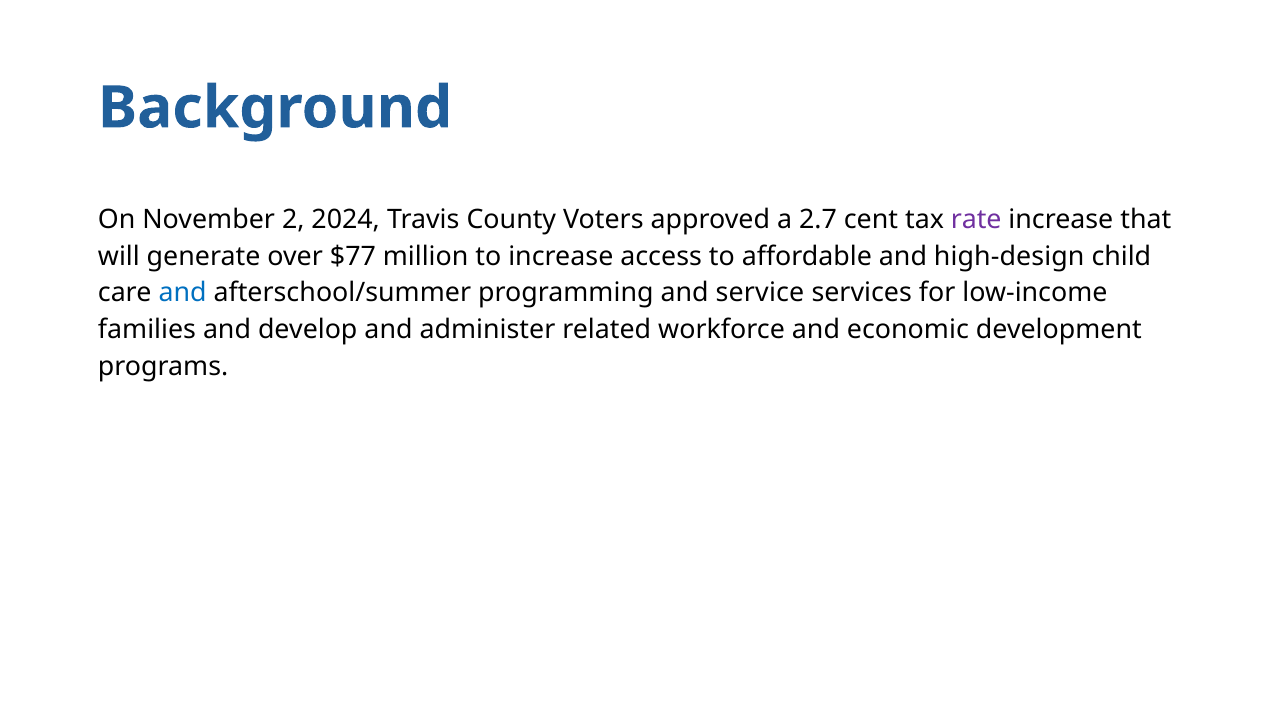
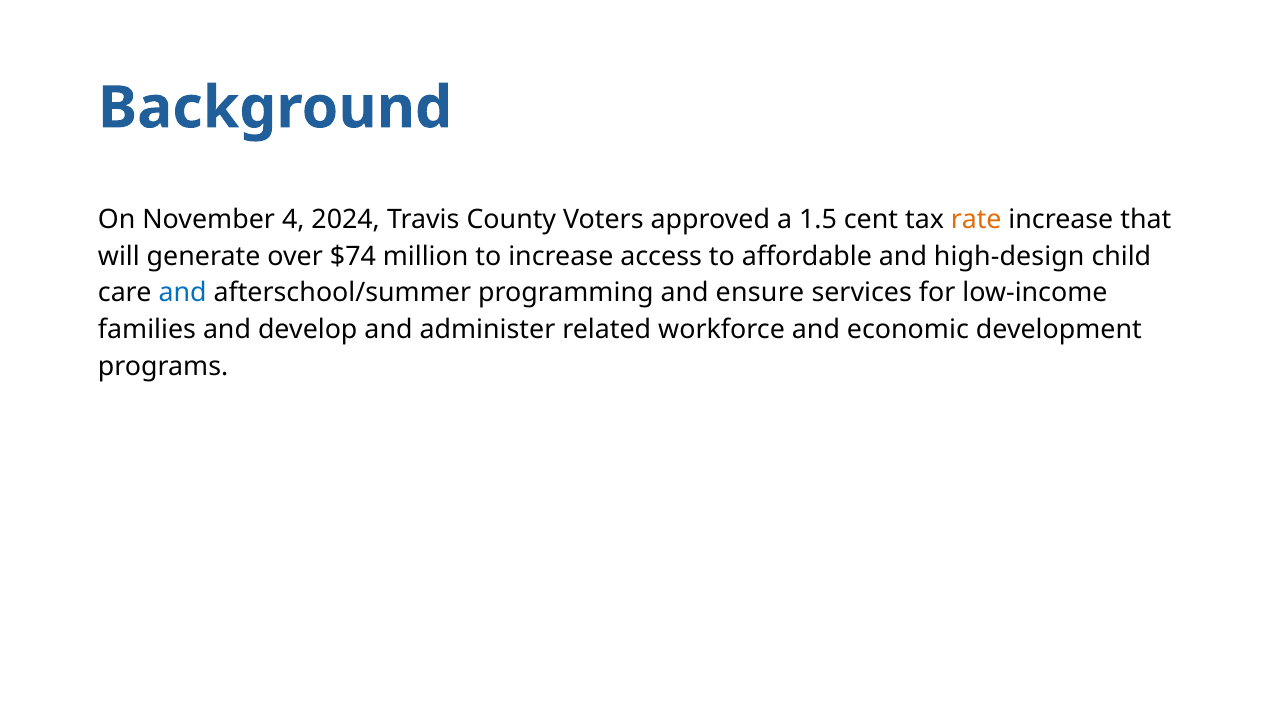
2: 2 -> 4
2.7: 2.7 -> 1.5
rate colour: purple -> orange
$77: $77 -> $74
service: service -> ensure
